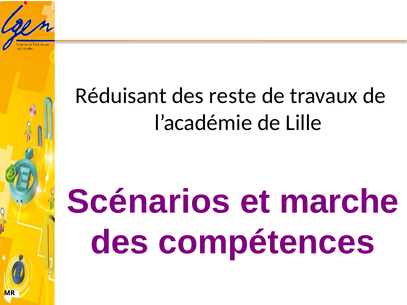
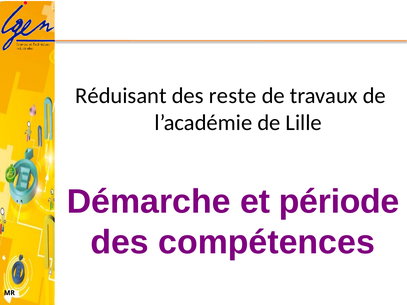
Scénarios: Scénarios -> Démarche
marche: marche -> période
